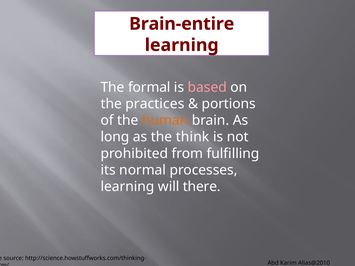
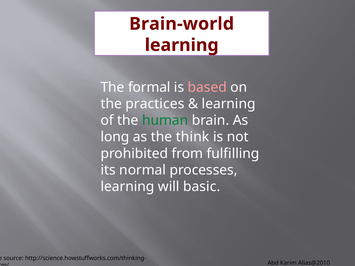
Brain-entire: Brain-entire -> Brain-world
portions at (229, 104): portions -> learning
human colour: orange -> green
there: there -> basic
